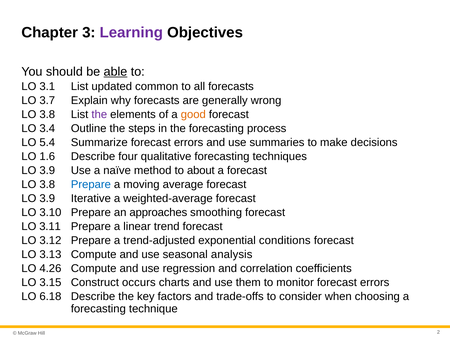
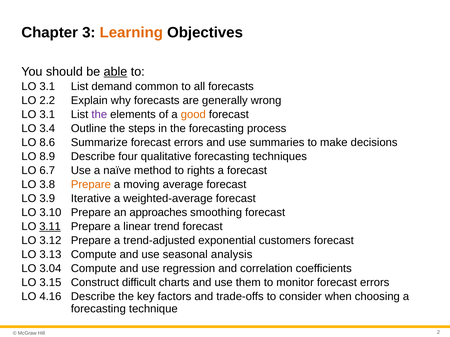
Learning colour: purple -> orange
updated: updated -> demand
3.7: 3.7 -> 2.2
3.8 at (47, 115): 3.8 -> 3.1
5.4: 5.4 -> 8.6
1.6: 1.6 -> 8.9
3.9 at (47, 171): 3.9 -> 6.7
about: about -> rights
Prepare at (91, 185) colour: blue -> orange
3.11 underline: none -> present
conditions: conditions -> customers
4.26: 4.26 -> 3.04
occurs: occurs -> difficult
6.18: 6.18 -> 4.16
